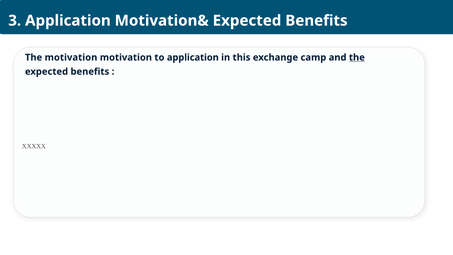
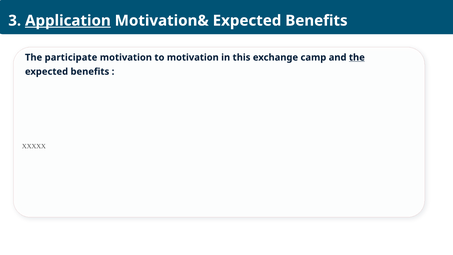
Application at (68, 21) underline: none -> present
The motivation: motivation -> participate
to application: application -> motivation
